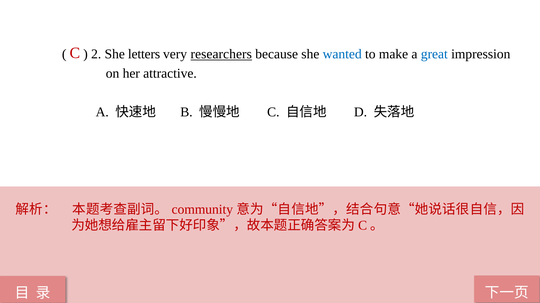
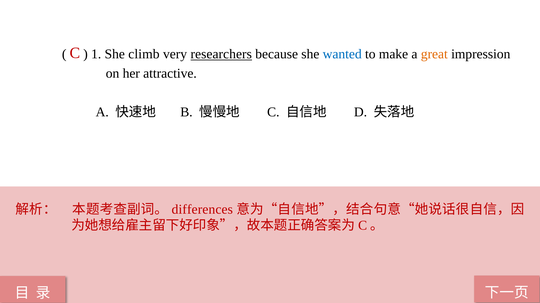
2: 2 -> 1
letters: letters -> climb
great colour: blue -> orange
community: community -> differences
